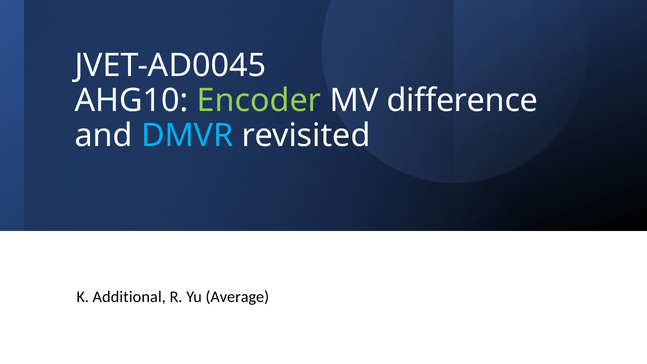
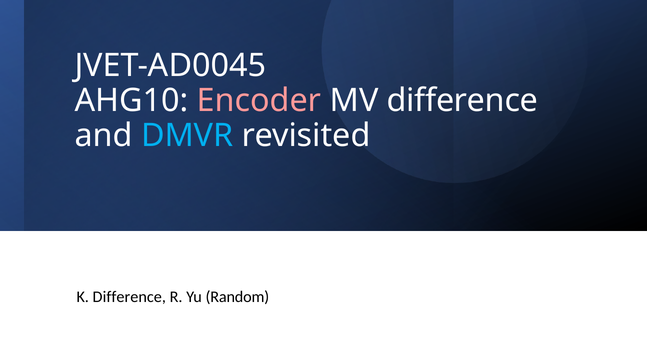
Encoder colour: light green -> pink
K Additional: Additional -> Difference
Average: Average -> Random
